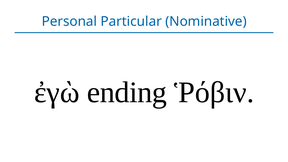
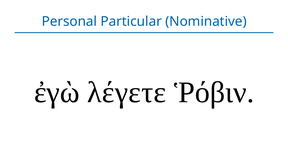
ending: ending -> λέγετε
